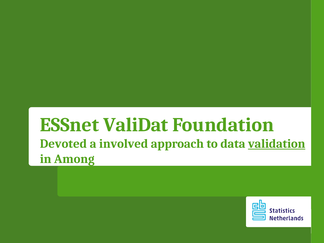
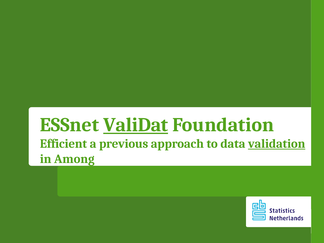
ValiDat underline: none -> present
Devoted: Devoted -> Efficient
involved: involved -> previous
